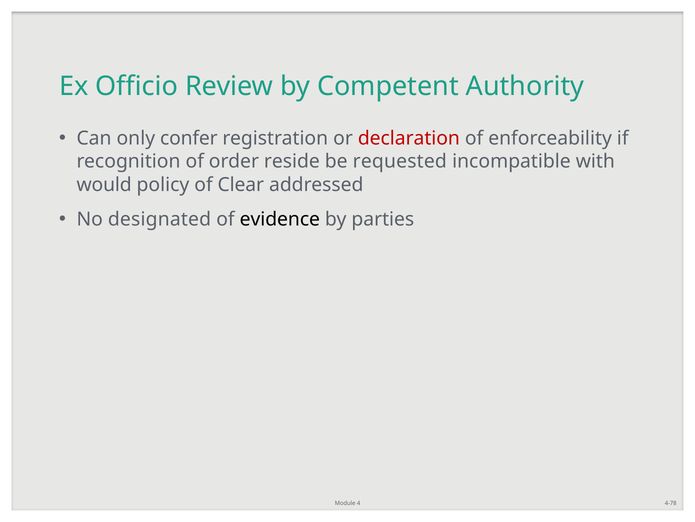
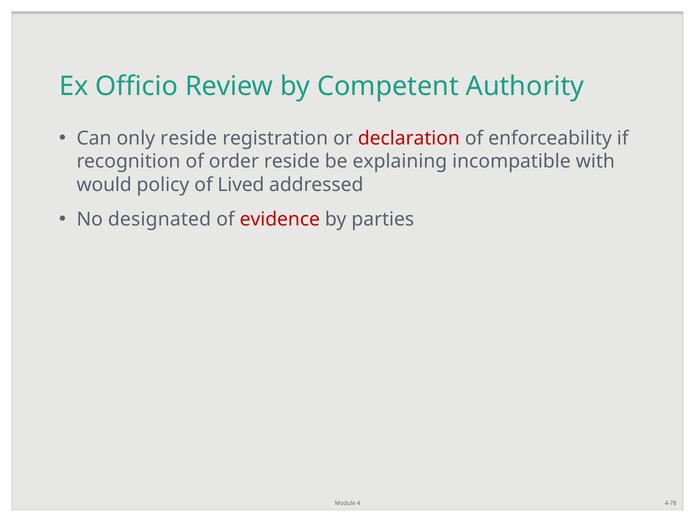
only confer: confer -> reside
requested: requested -> explaining
Clear: Clear -> Lived
evidence colour: black -> red
